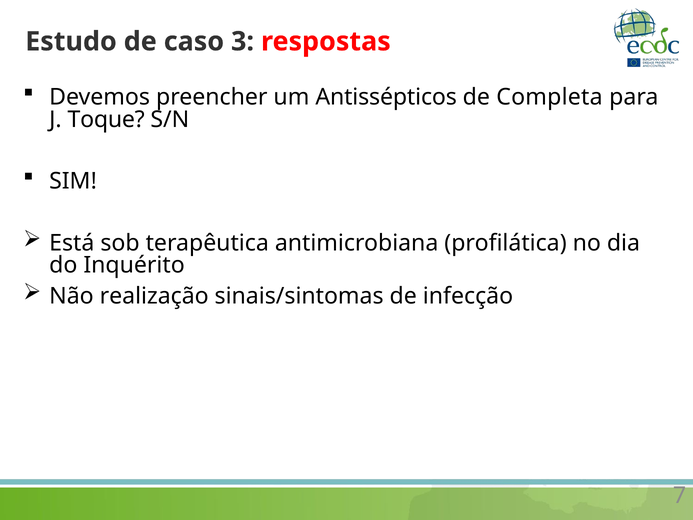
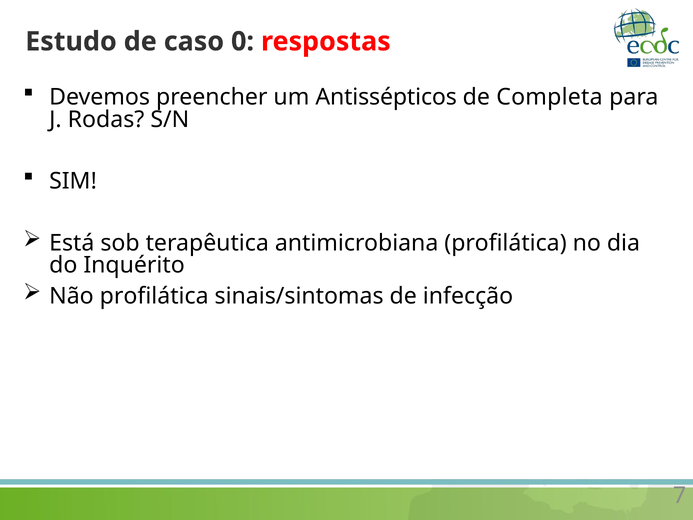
3: 3 -> 0
Toque: Toque -> Rodas
Não realização: realização -> profilática
